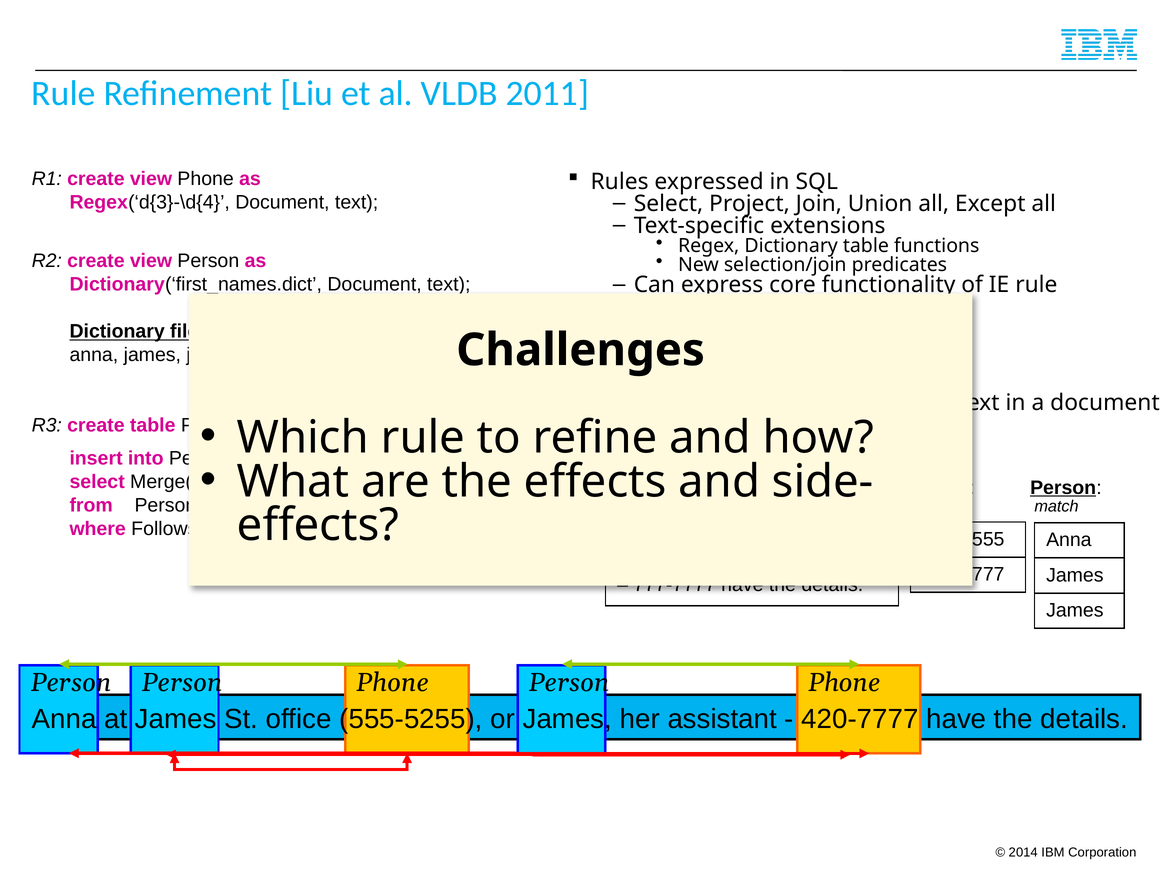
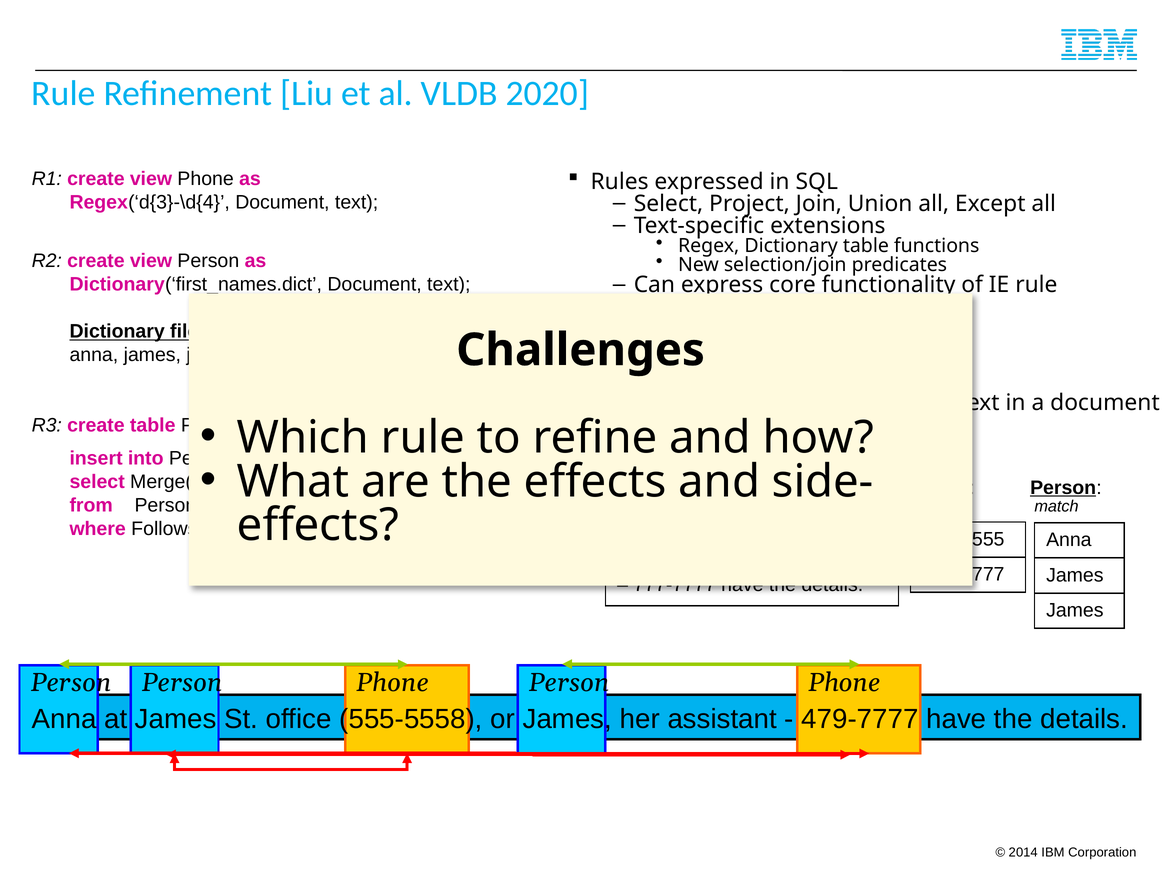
2011: 2011 -> 2020
555-5255: 555-5255 -> 555-5558
420-7777: 420-7777 -> 479-7777
